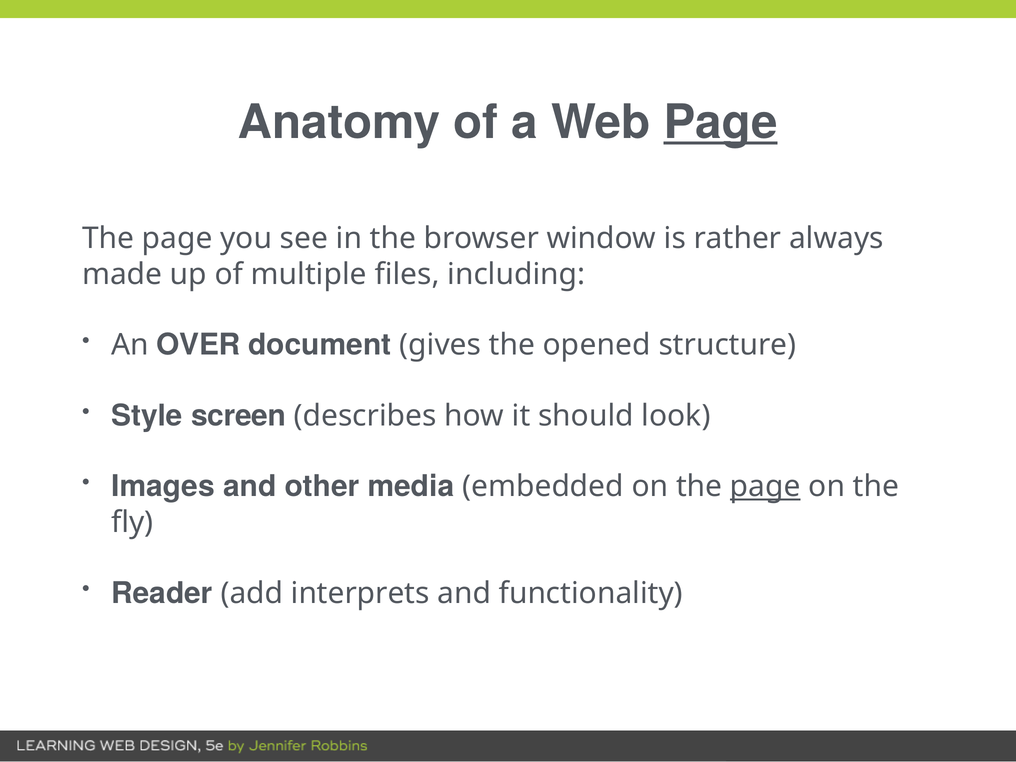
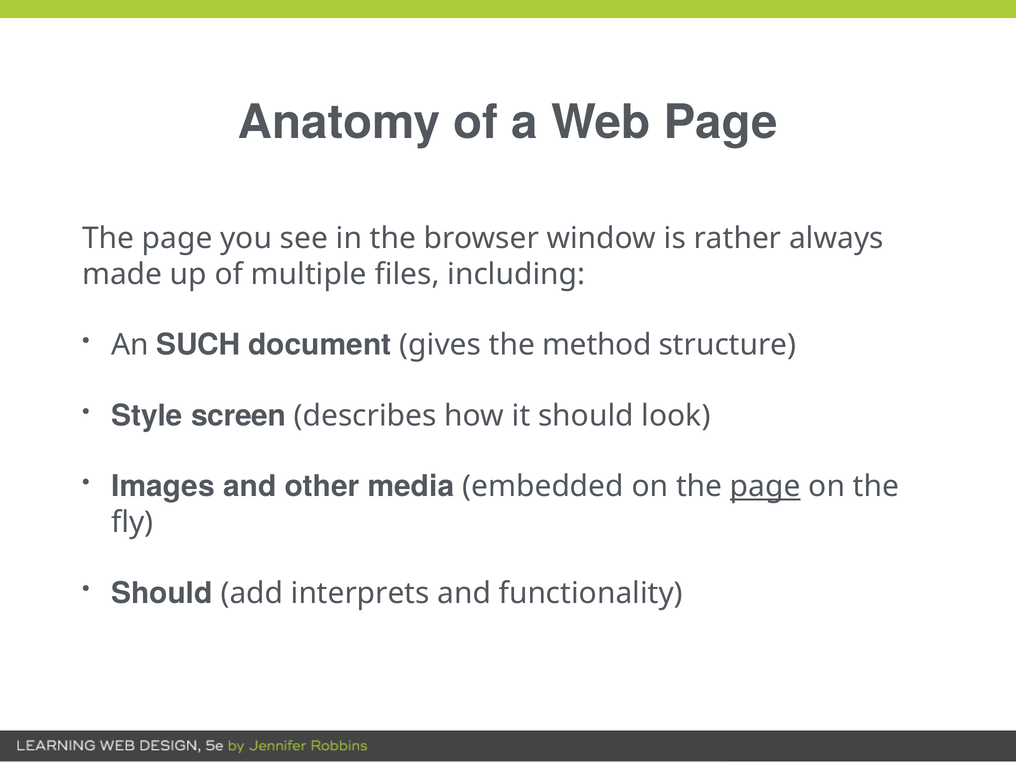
Page at (721, 122) underline: present -> none
OVER: OVER -> SUCH
opened: opened -> method
Reader at (162, 593): Reader -> Should
